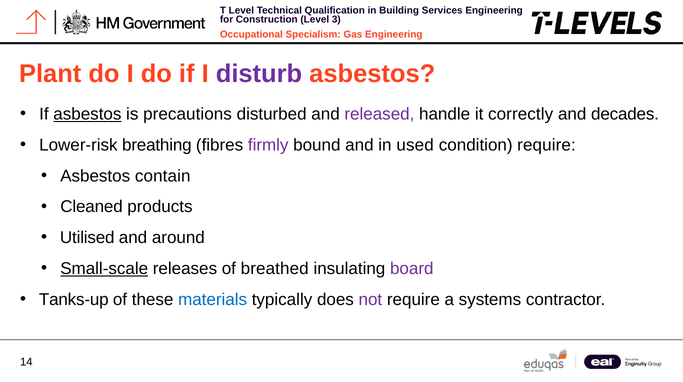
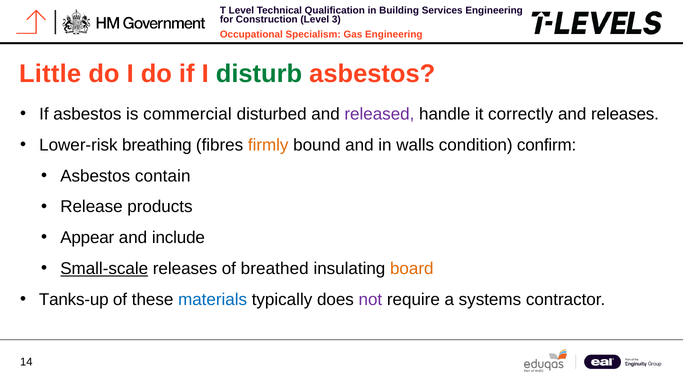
Plant: Plant -> Little
disturb colour: purple -> green
asbestos at (87, 114) underline: present -> none
precautions: precautions -> commercial
and decades: decades -> releases
firmly colour: purple -> orange
used: used -> walls
condition require: require -> confirm
Cleaned: Cleaned -> Release
Utilised: Utilised -> Appear
around: around -> include
board colour: purple -> orange
